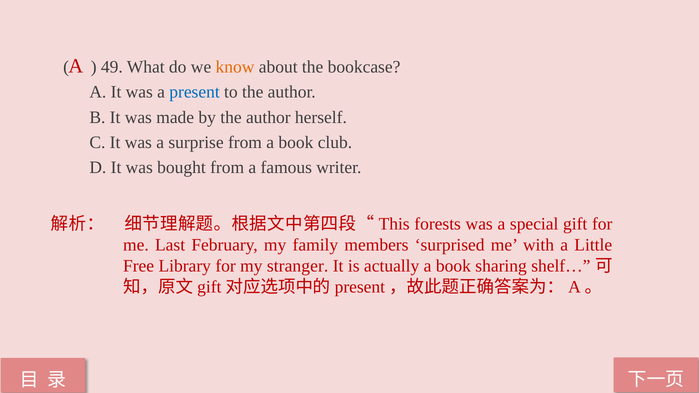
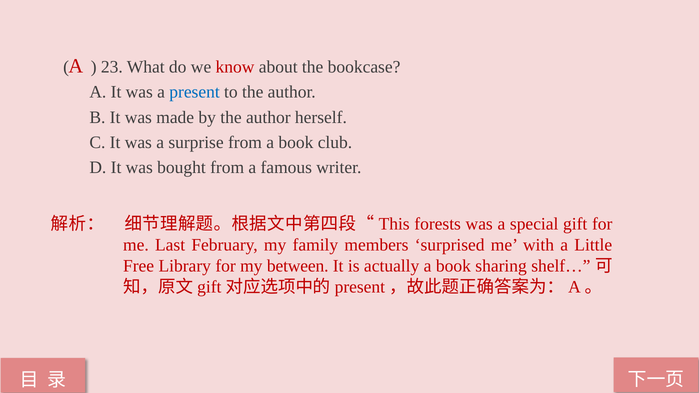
49: 49 -> 23
know colour: orange -> red
stranger: stranger -> between
